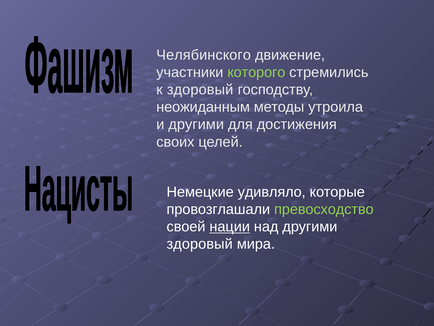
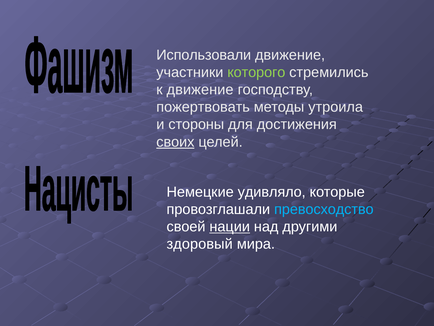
Челябинского: Челябинского -> Использовали
к здоровый: здоровый -> движение
неожиданным: неожиданным -> пожертвовать
и другими: другими -> стороны
своих underline: none -> present
превосходство colour: light green -> light blue
